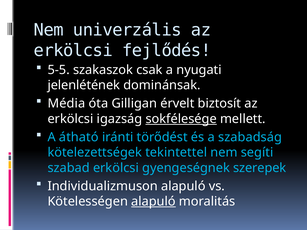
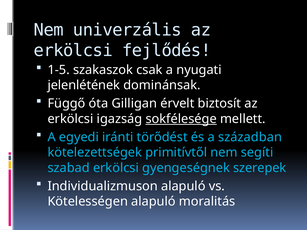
5-5: 5-5 -> 1-5
Média: Média -> Függő
átható: átható -> egyedi
szabadság: szabadság -> században
tekintettel: tekintettel -> primitívtől
alapuló at (153, 202) underline: present -> none
